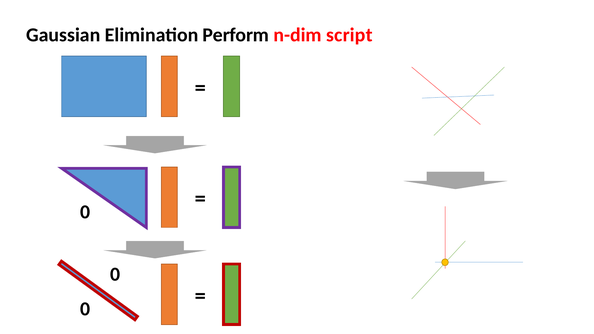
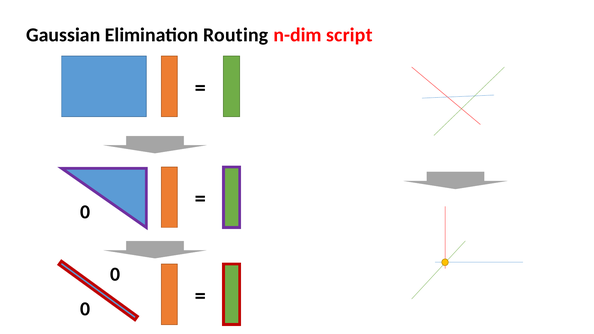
Perform: Perform -> Routing
